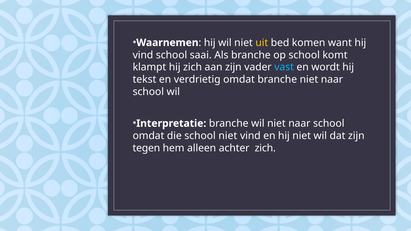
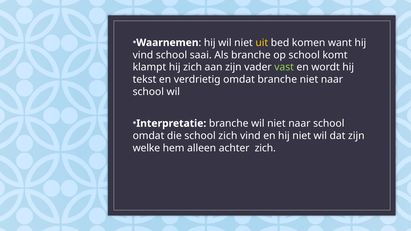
vast colour: light blue -> light green
school niet: niet -> zich
tegen: tegen -> welke
